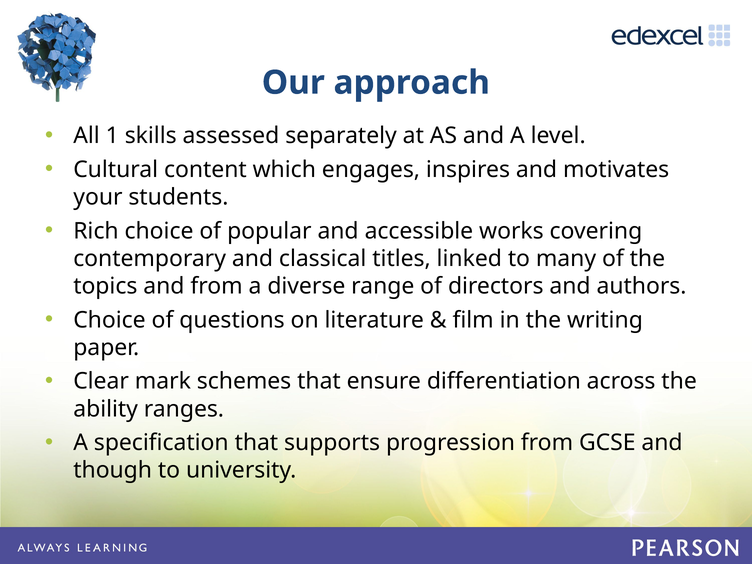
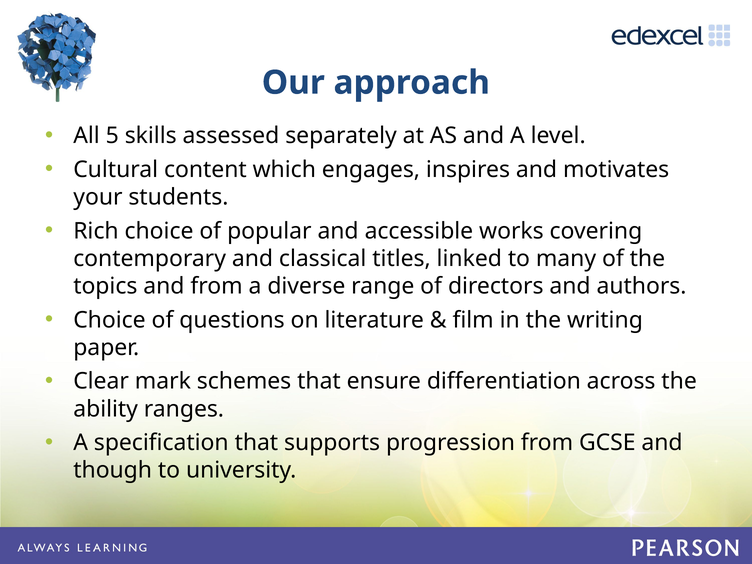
1: 1 -> 5
